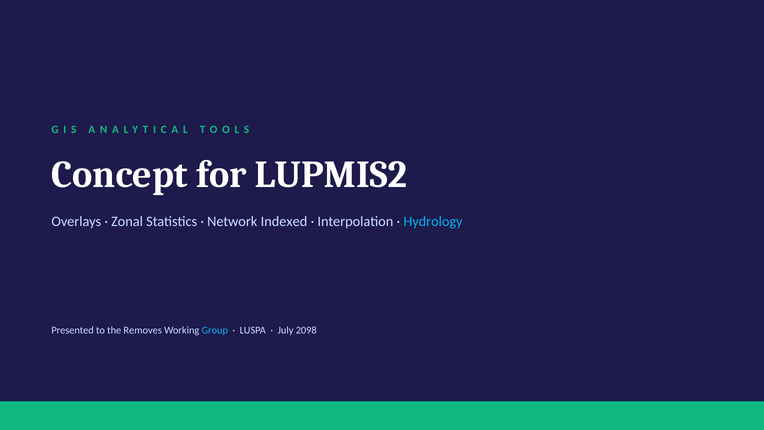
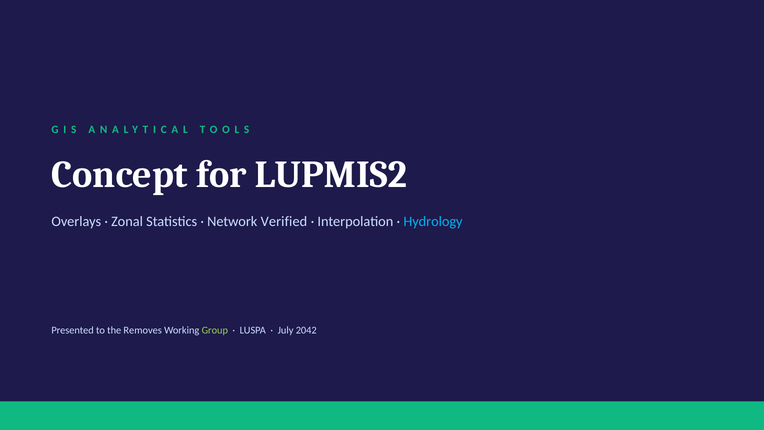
Indexed: Indexed -> Verified
Group colour: light blue -> light green
2098: 2098 -> 2042
